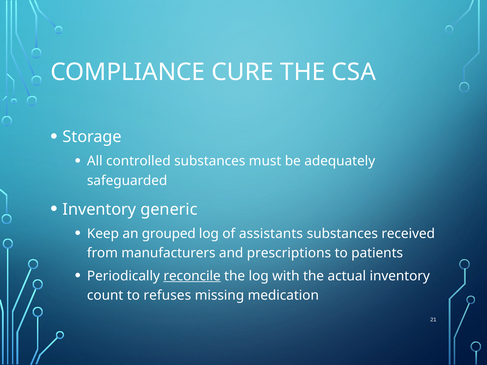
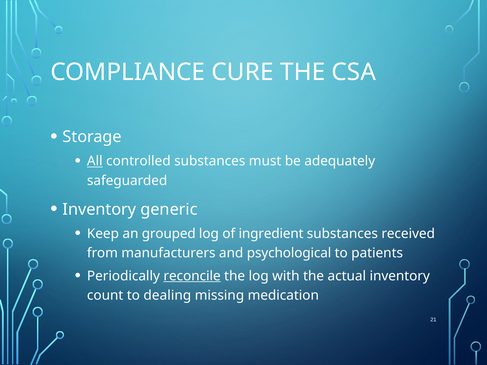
All underline: none -> present
assistants: assistants -> ingredient
prescriptions: prescriptions -> psychological
refuses: refuses -> dealing
